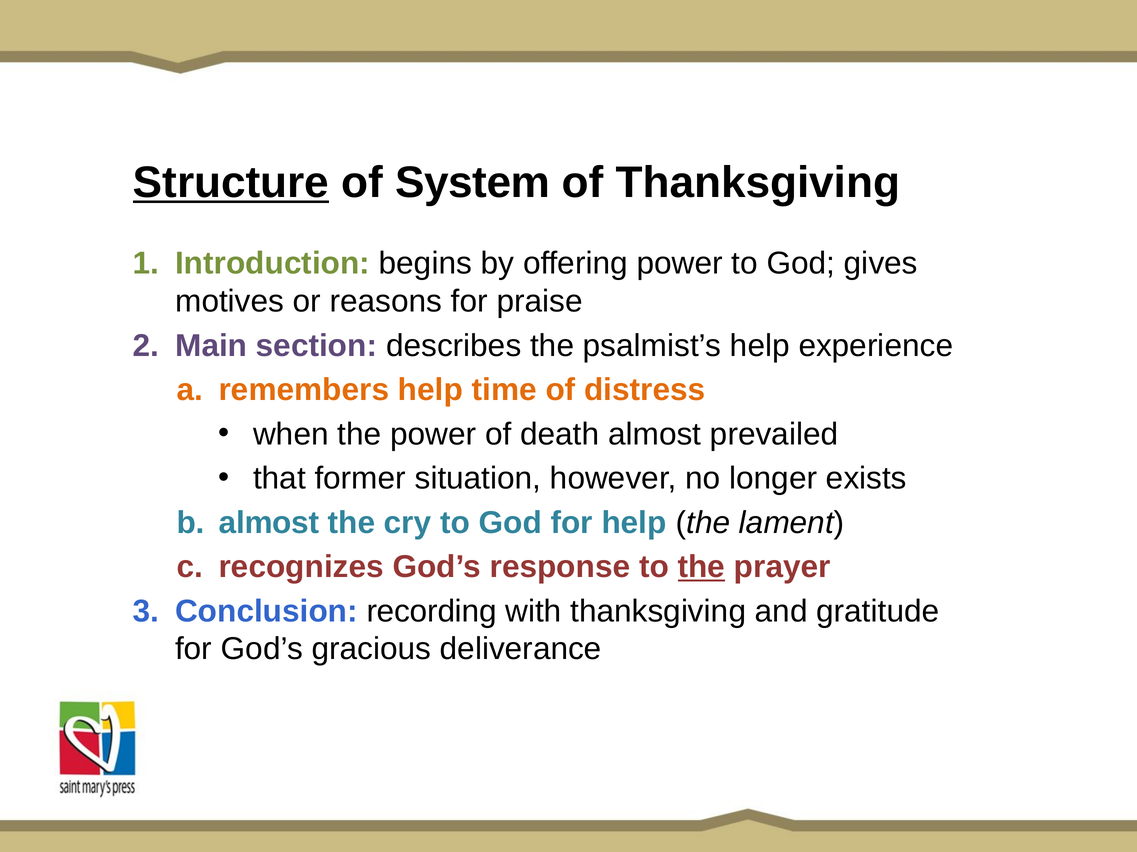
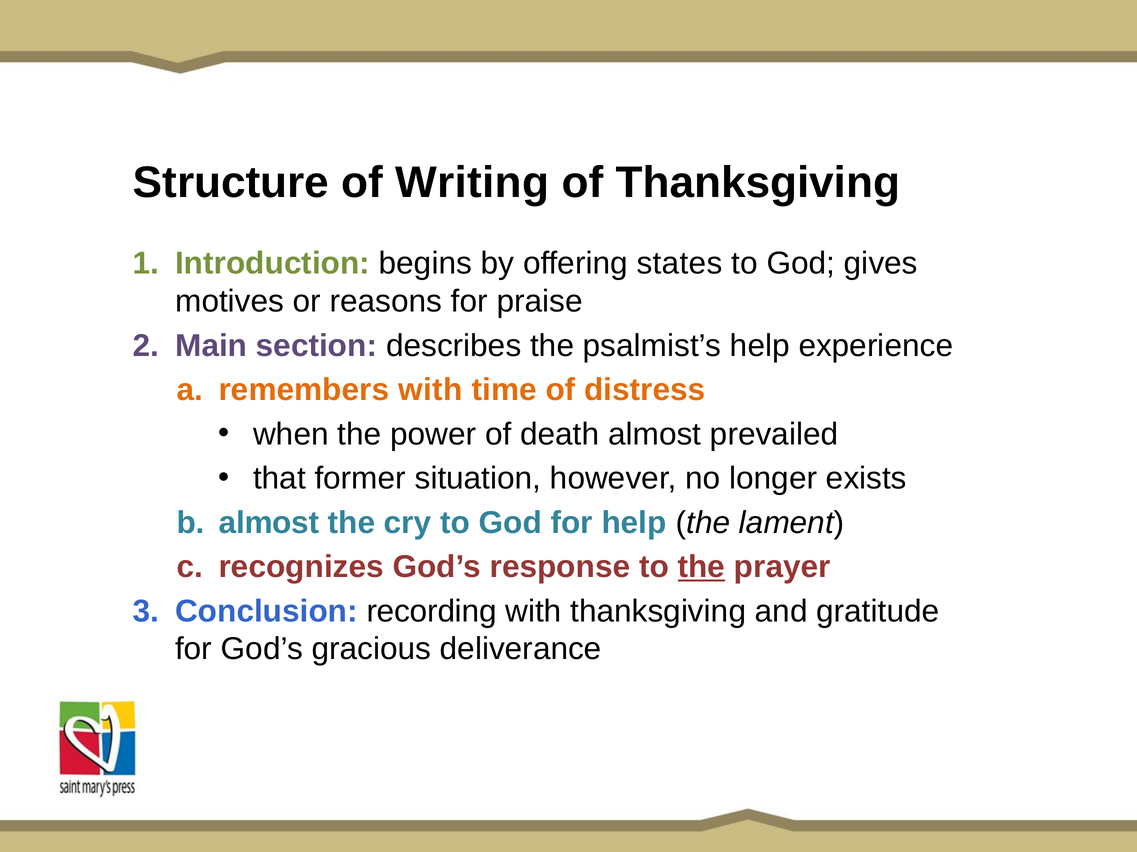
Structure underline: present -> none
System: System -> Writing
offering power: power -> states
remembers help: help -> with
